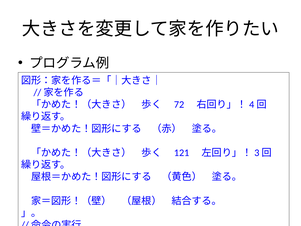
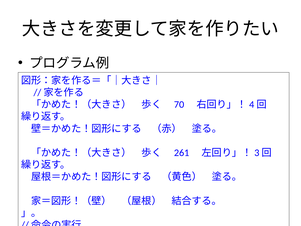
72: 72 -> 70
121: 121 -> 261
